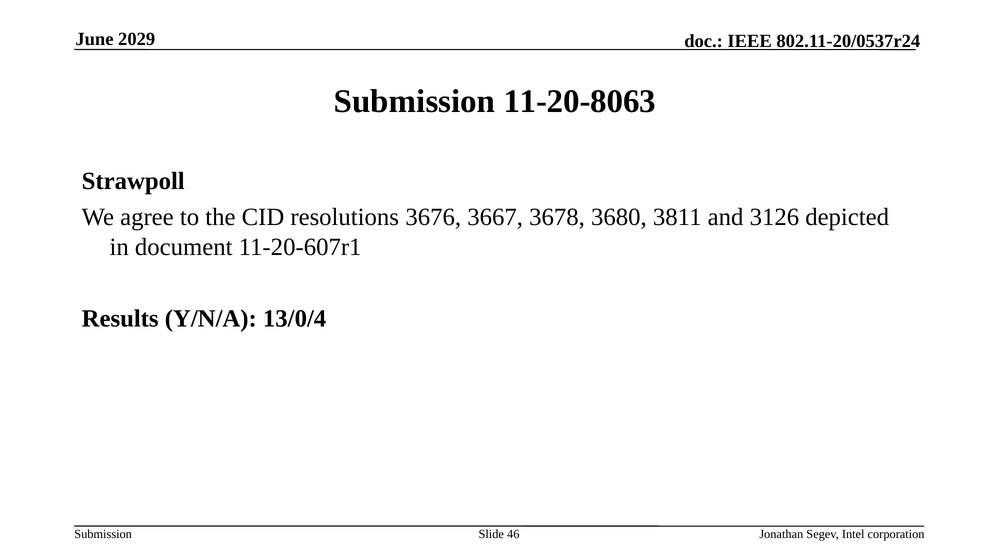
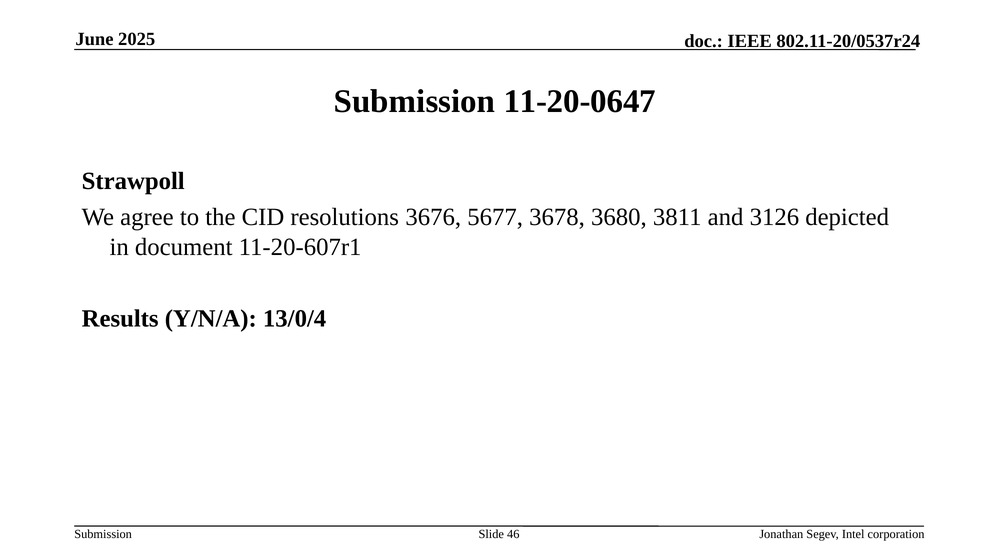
2029: 2029 -> 2025
11-20-8063: 11-20-8063 -> 11-20-0647
3667: 3667 -> 5677
